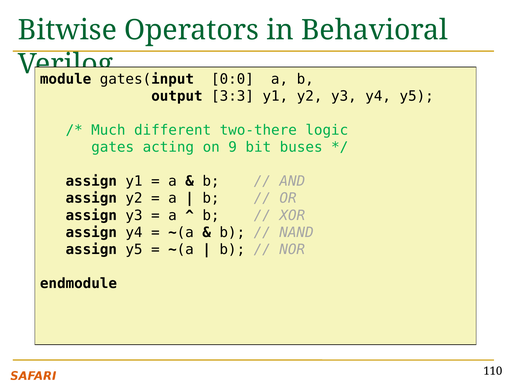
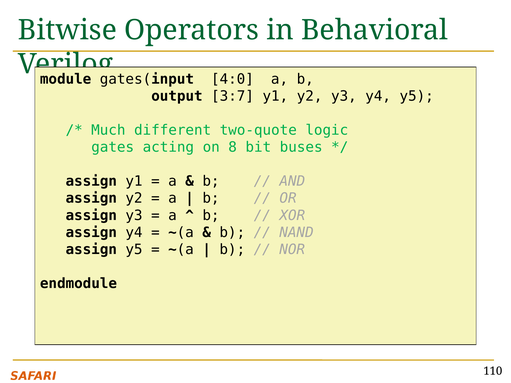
0:0: 0:0 -> 4:0
3:3: 3:3 -> 3:7
two-there: two-there -> two-quote
9: 9 -> 8
